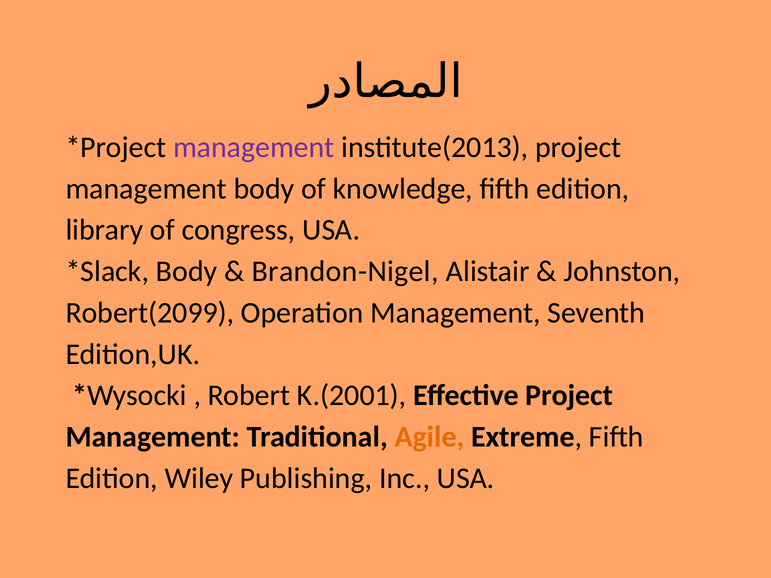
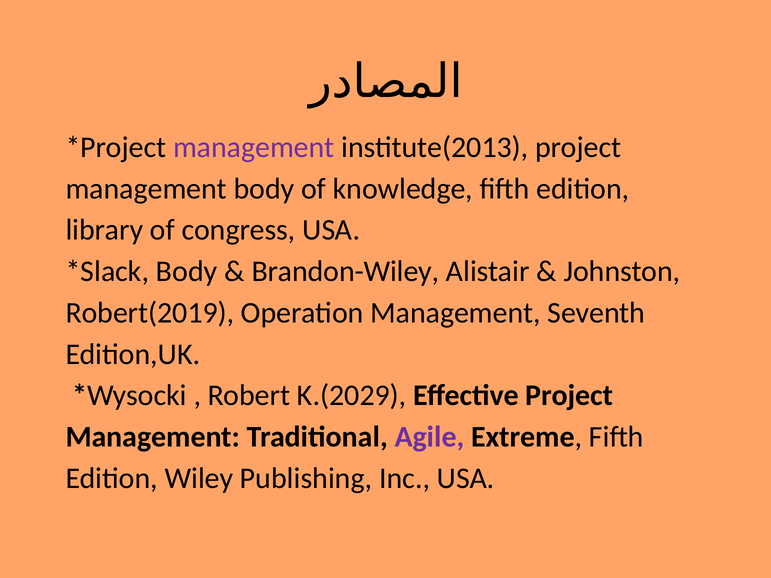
Brandon-Nigel: Brandon-Nigel -> Brandon-Wiley
Robert(2099: Robert(2099 -> Robert(2019
K.(2001: K.(2001 -> K.(2029
Agile colour: orange -> purple
